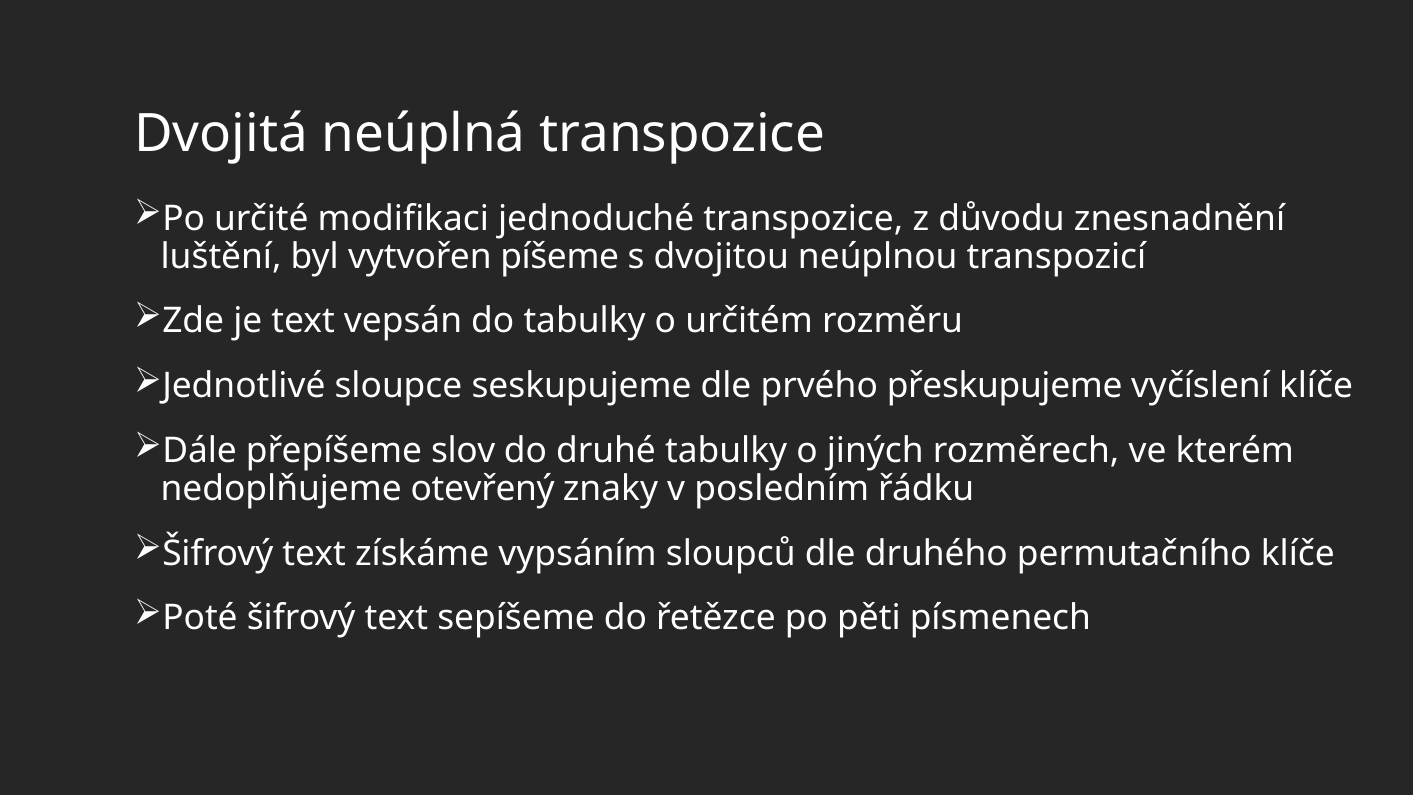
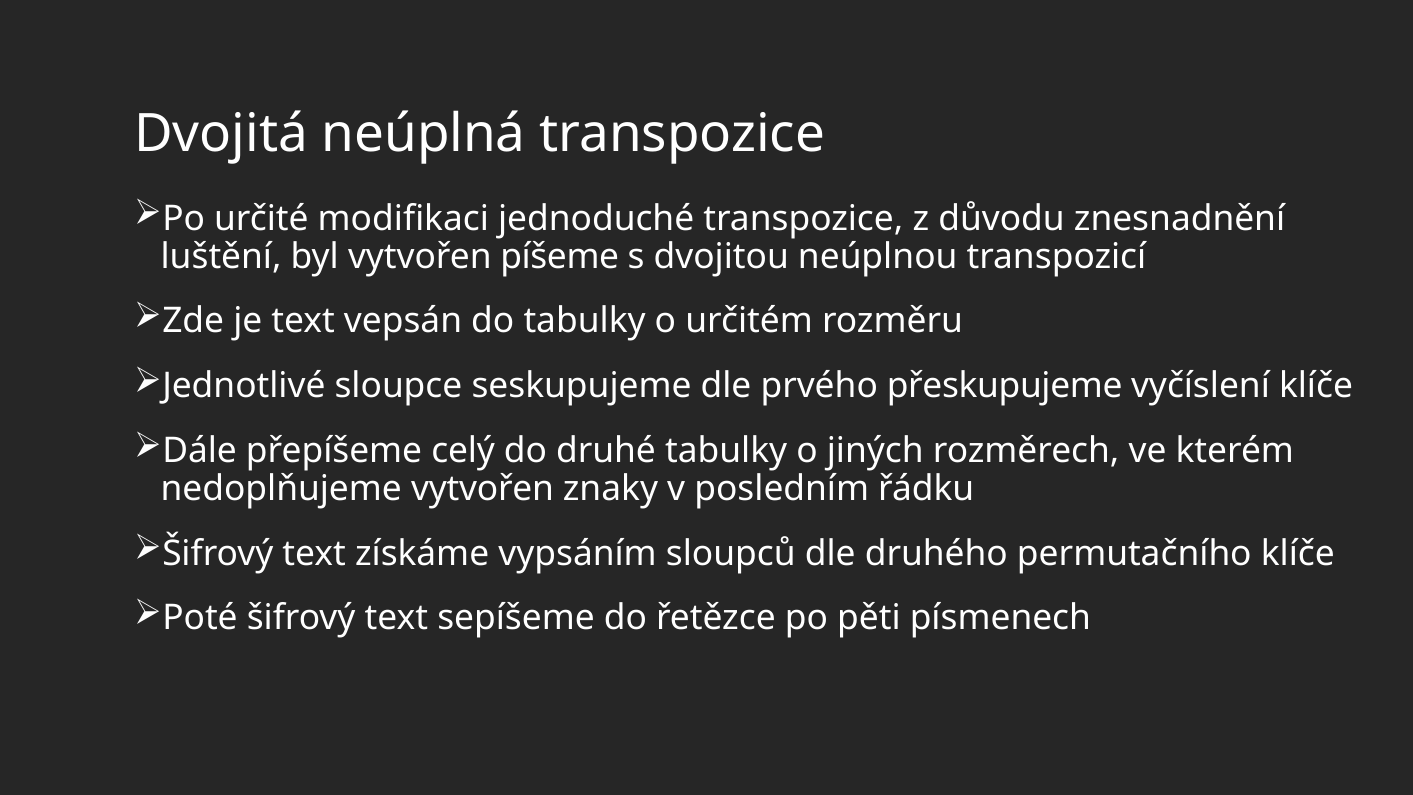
slov: slov -> celý
nedoplňujeme otevřený: otevřený -> vytvořen
